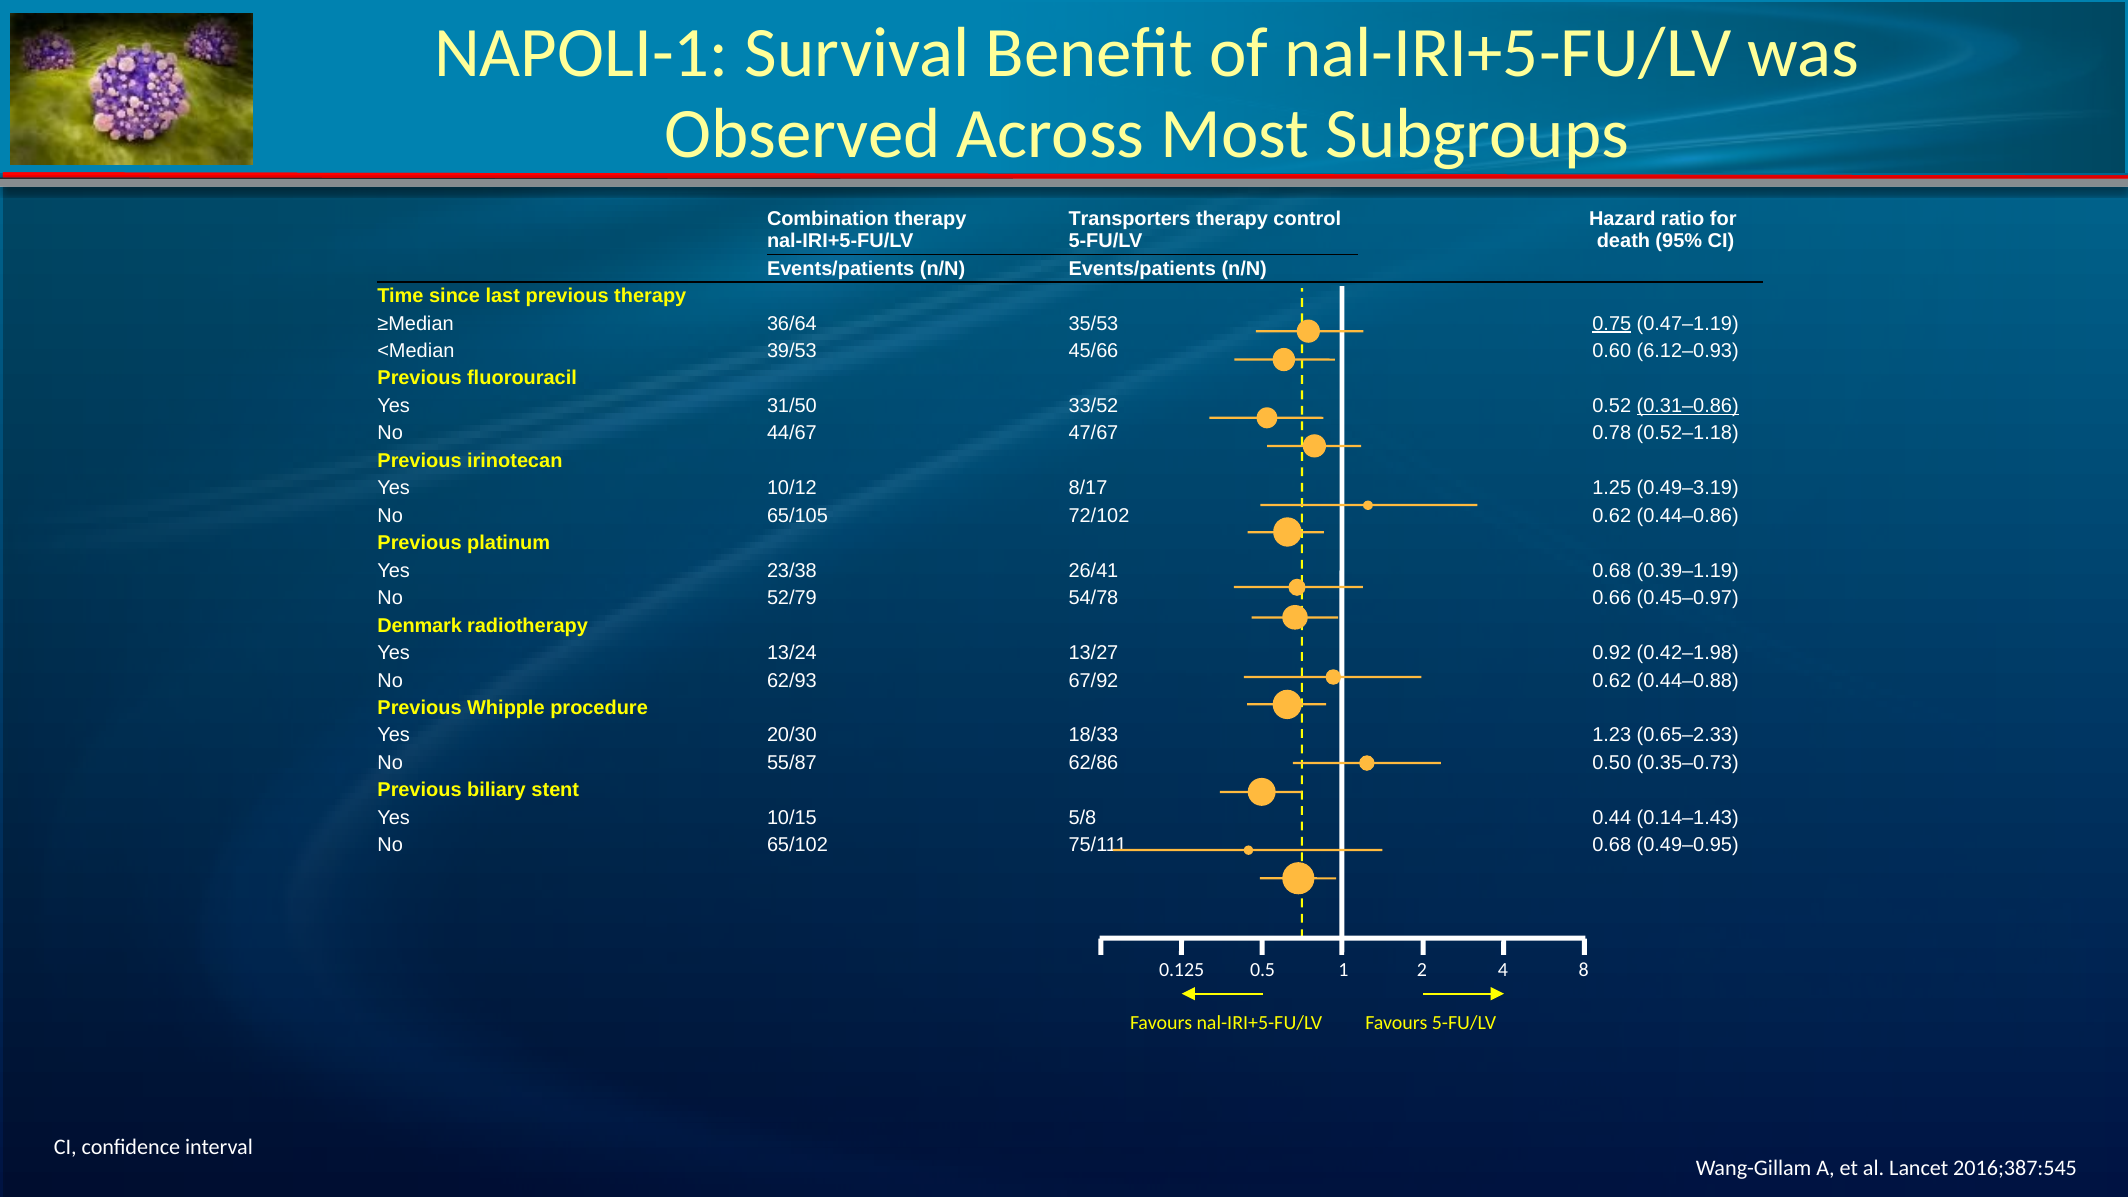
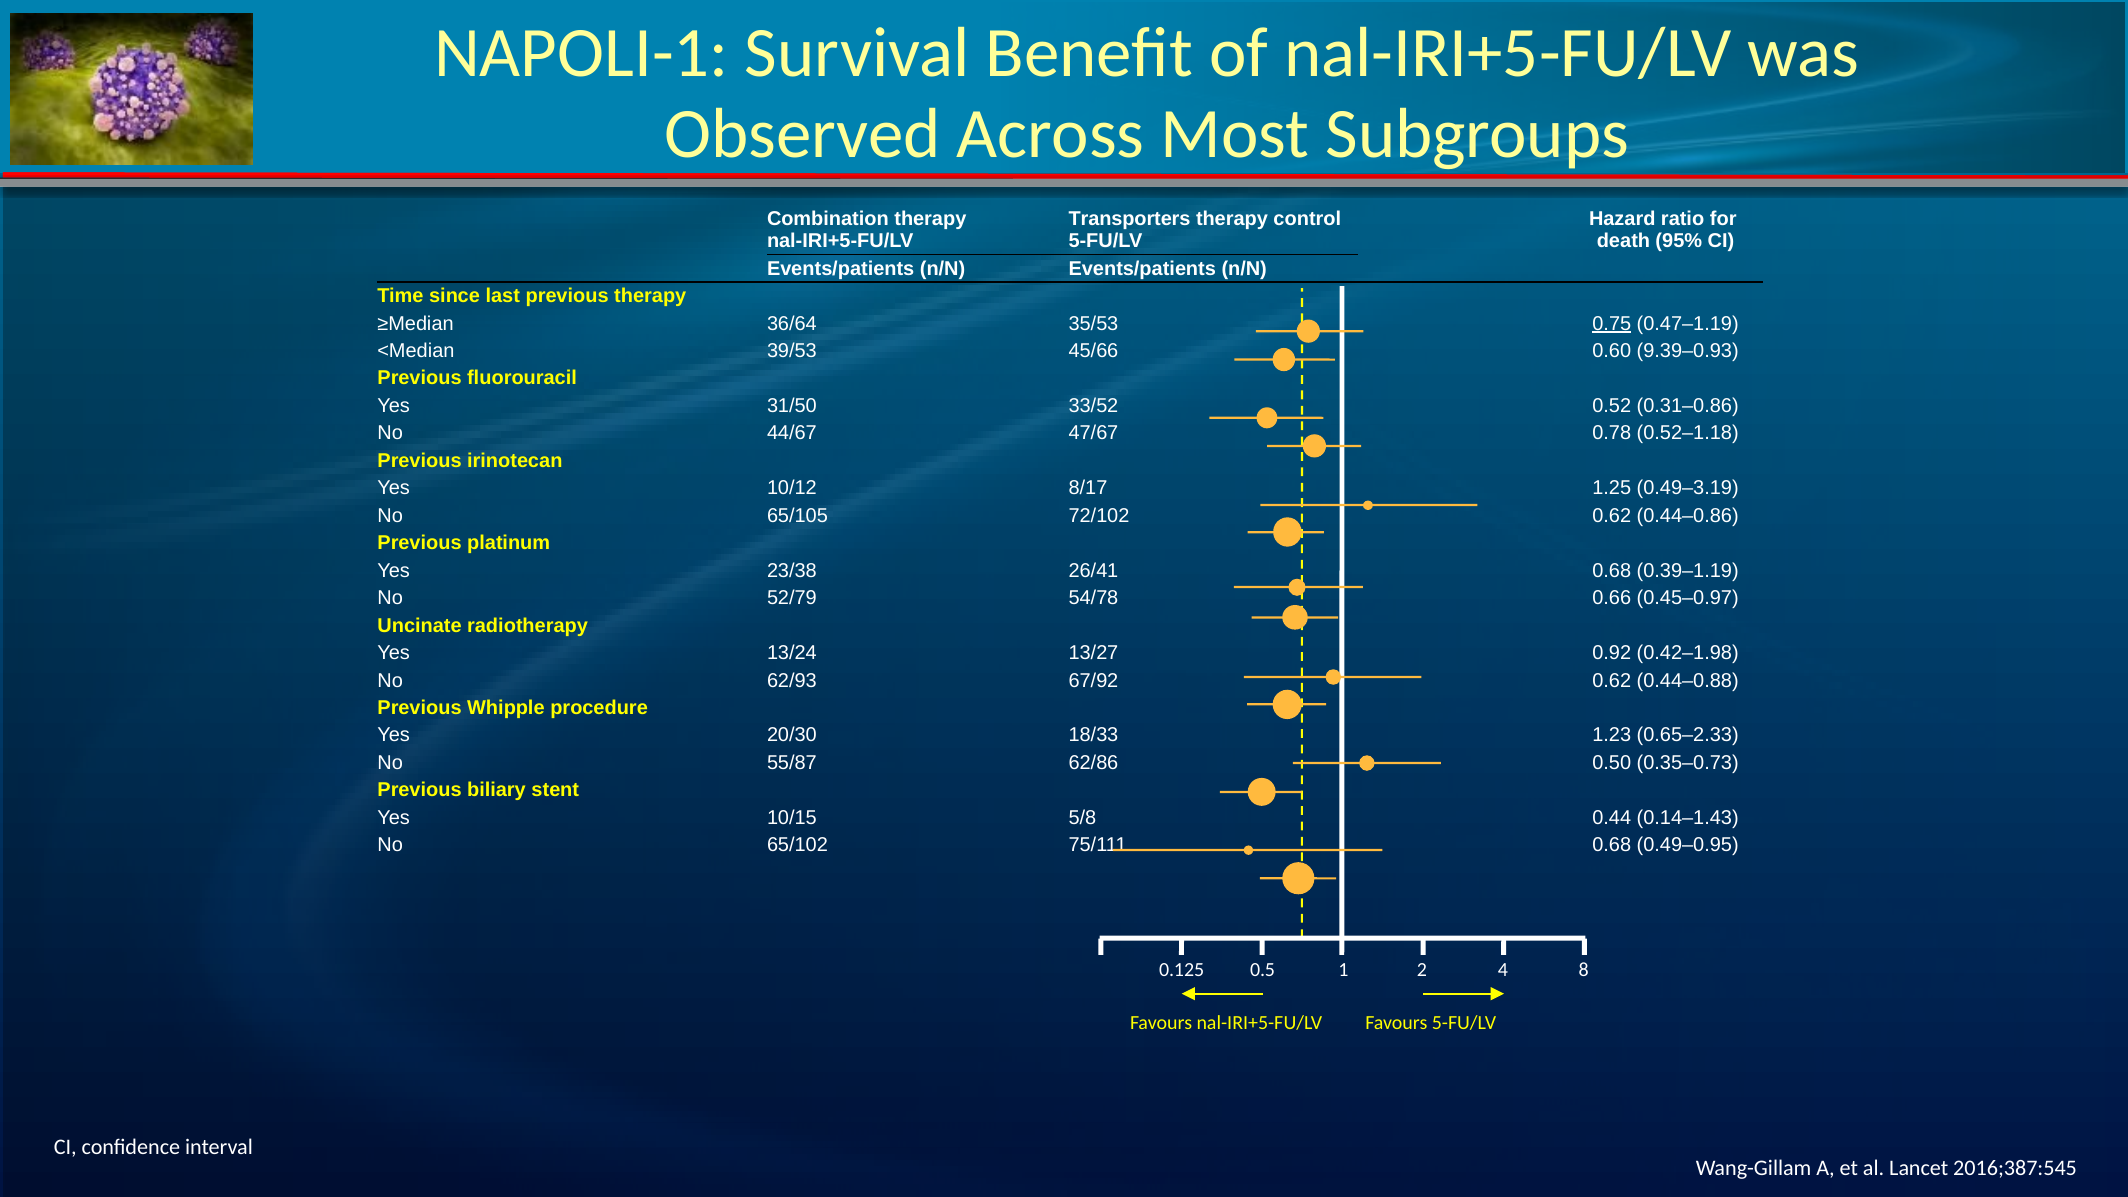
6.12–0.93: 6.12–0.93 -> 9.39–0.93
0.31–0.86 underline: present -> none
Denmark: Denmark -> Uncinate
